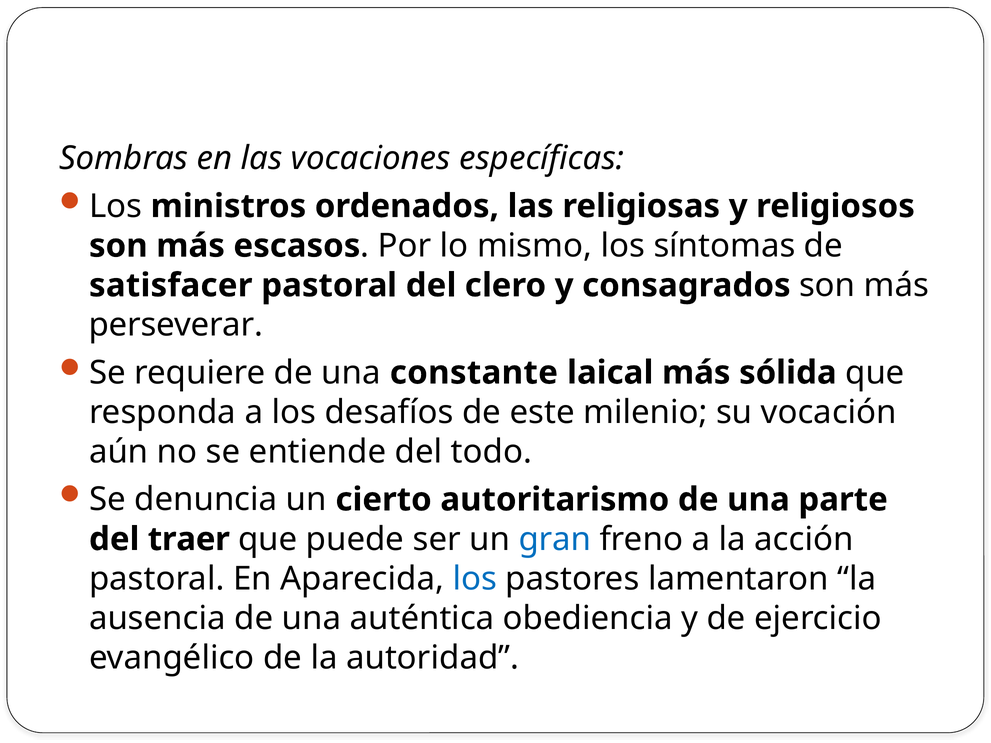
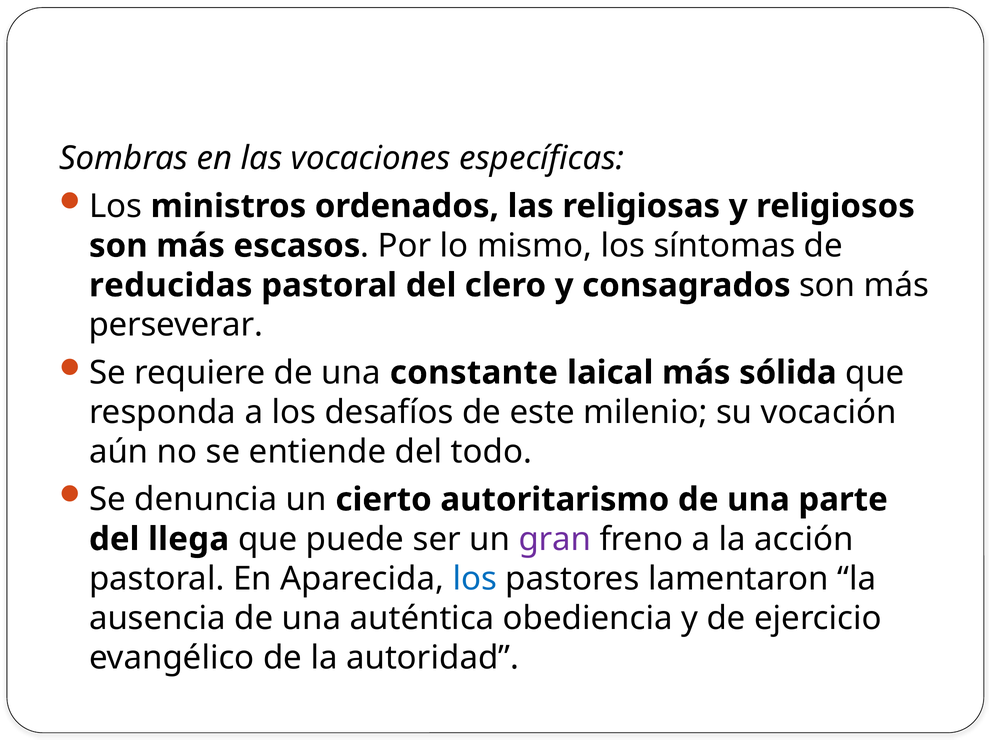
satisfacer: satisfacer -> reducidas
traer: traer -> llega
gran colour: blue -> purple
